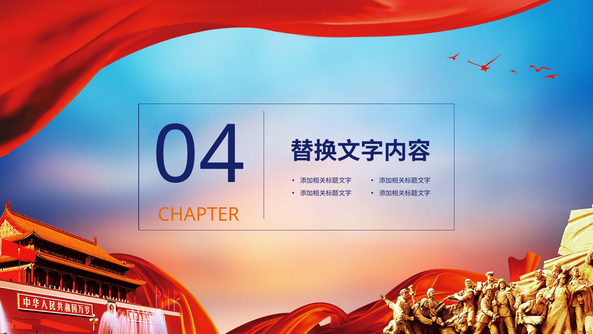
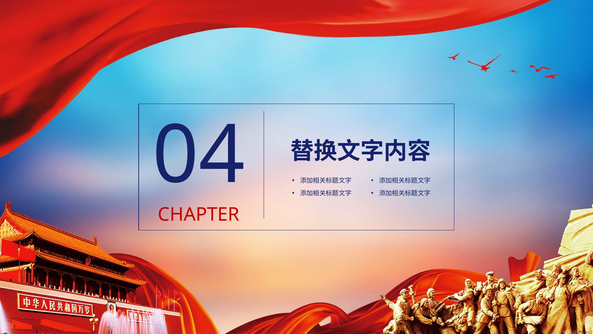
CHAPTER colour: orange -> red
